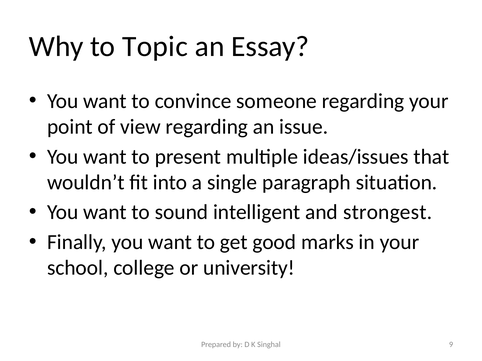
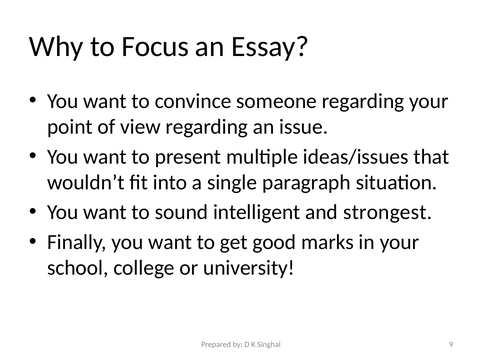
Topic: Topic -> Focus
